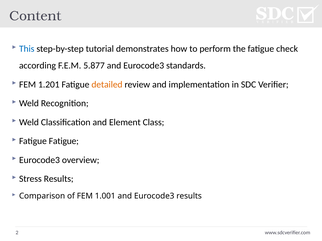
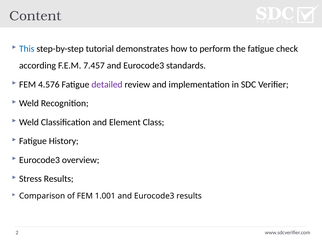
5.877: 5.877 -> 7.457
1.201: 1.201 -> 4.576
detailed colour: orange -> purple
Fatigue Fatigue: Fatigue -> History
